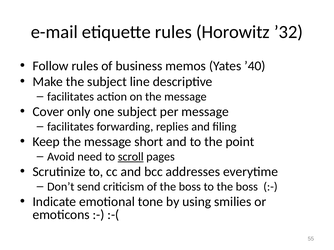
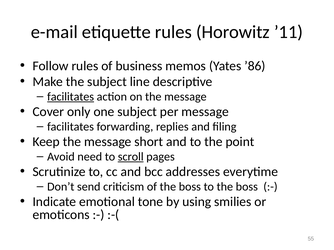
’32: ’32 -> ’11
’40: ’40 -> ’86
facilitates at (71, 97) underline: none -> present
